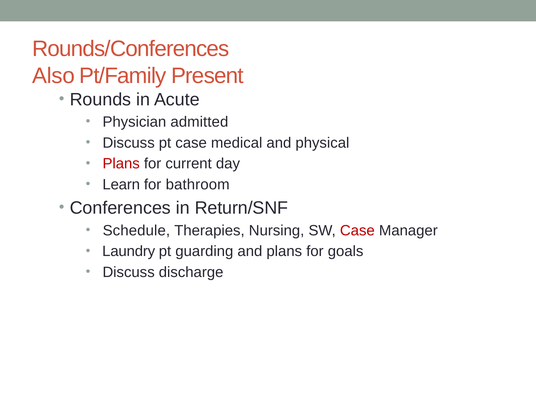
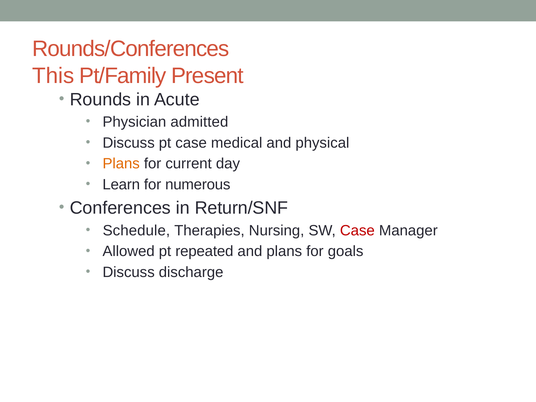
Also: Also -> This
Plans at (121, 164) colour: red -> orange
bathroom: bathroom -> numerous
Laundry: Laundry -> Allowed
guarding: guarding -> repeated
